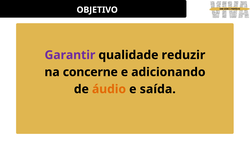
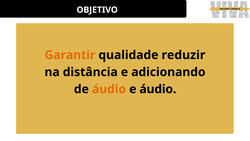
Garantir colour: purple -> orange
concerne: concerne -> distância
e saída: saída -> áudio
